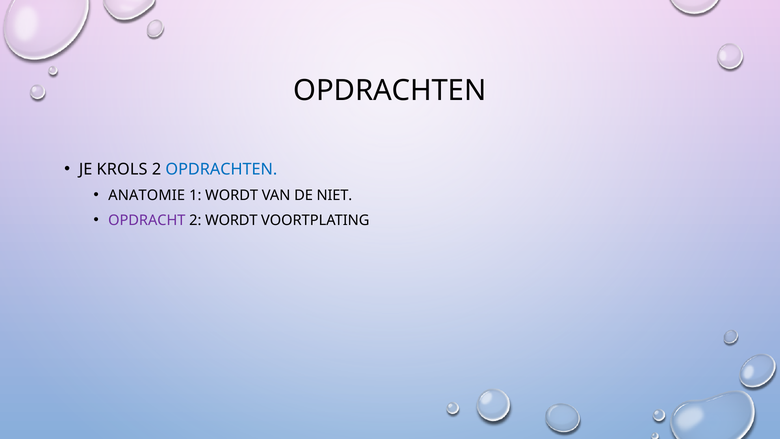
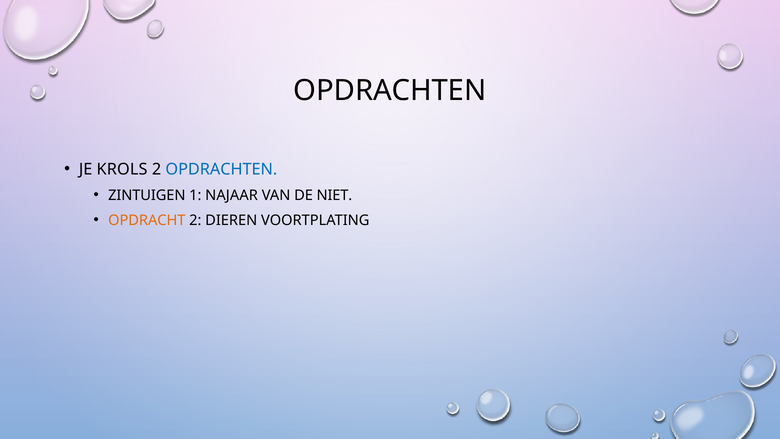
ANATOMIE: ANATOMIE -> ZINTUIGEN
1 WORDT: WORDT -> NAJAAR
OPDRACHT colour: purple -> orange
2 WORDT: WORDT -> DIEREN
